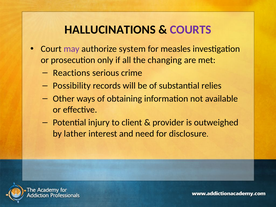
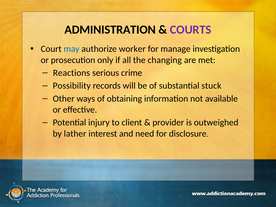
HALLUCINATIONS: HALLUCINATIONS -> ADMINISTRATION
may colour: purple -> blue
system: system -> worker
measles: measles -> manage
relies: relies -> stuck
